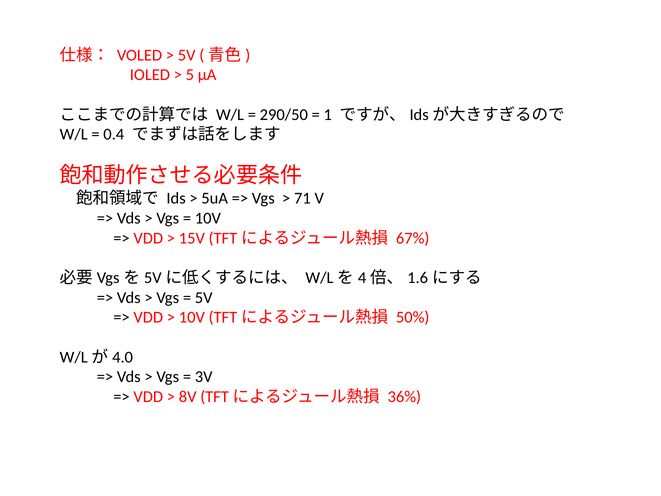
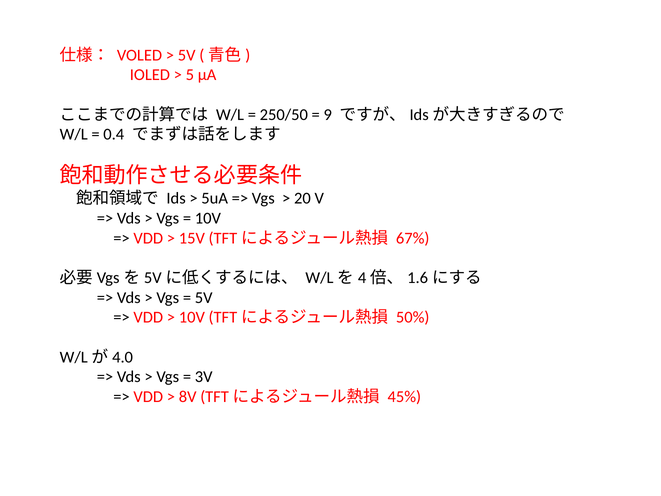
290/50: 290/50 -> 250/50
1: 1 -> 9
71: 71 -> 20
36%: 36% -> 45%
